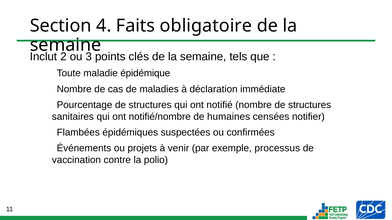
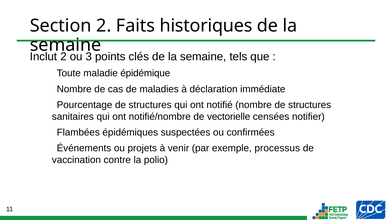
Section 4: 4 -> 2
obligatoire: obligatoire -> historiques
humaines: humaines -> vectorielle
